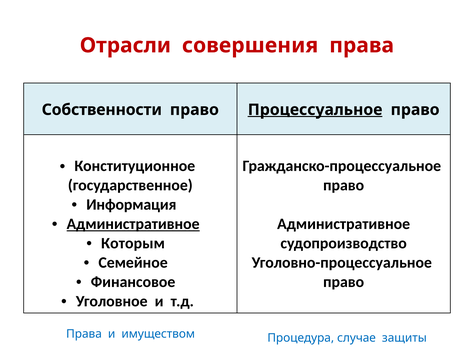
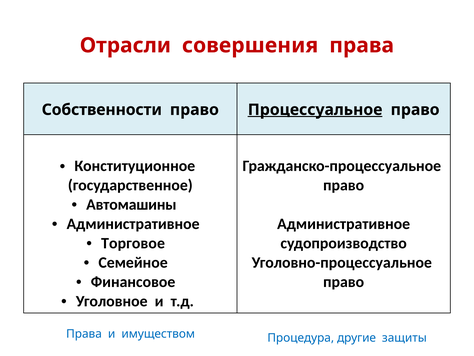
Информация: Информация -> Автомашины
Административное at (133, 224) underline: present -> none
Которым: Которым -> Торговое
случае: случае -> другие
